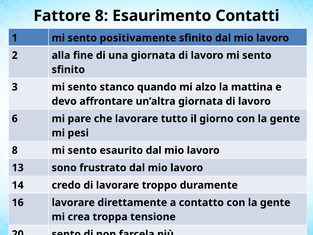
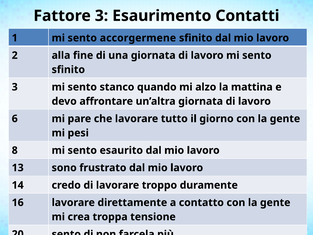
Fattore 8: 8 -> 3
positivamente: positivamente -> accorgermene
